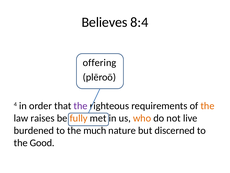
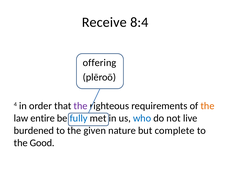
Believes: Believes -> Receive
raises: raises -> entire
fully colour: orange -> blue
who colour: orange -> blue
much: much -> given
discerned: discerned -> complete
